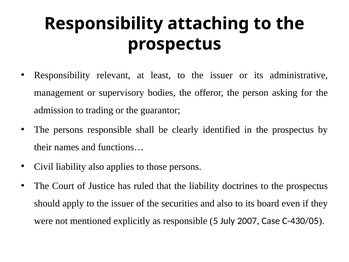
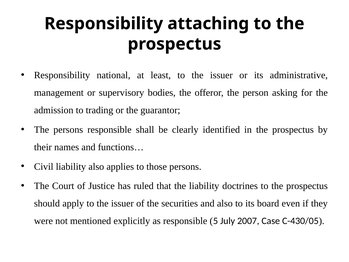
relevant: relevant -> national
